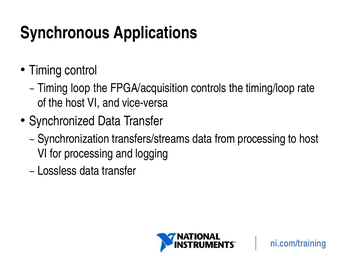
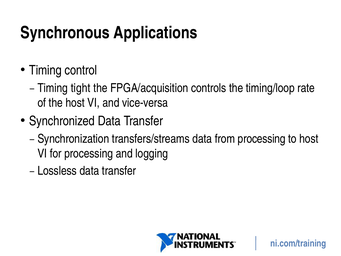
loop: loop -> tight
